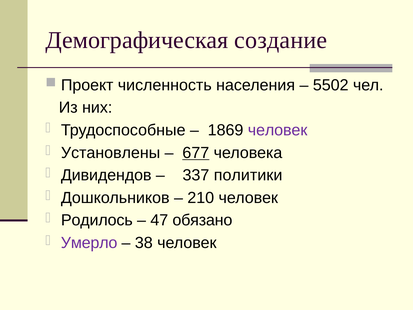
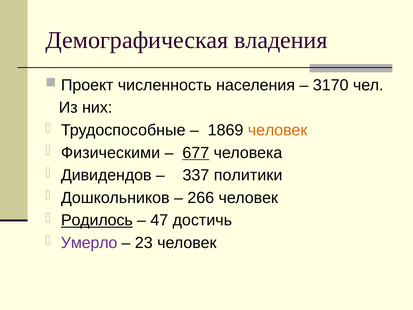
создание: создание -> владения
5502: 5502 -> 3170
человек at (278, 130) colour: purple -> orange
Установлены: Установлены -> Физическими
210: 210 -> 266
Родилось underline: none -> present
обязано: обязано -> достичь
38: 38 -> 23
